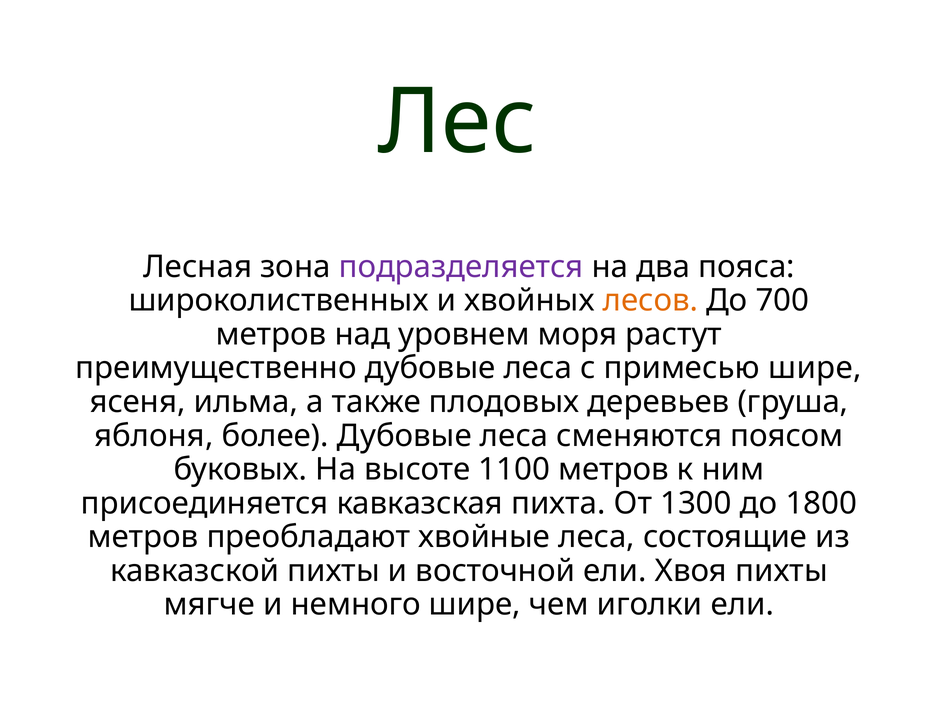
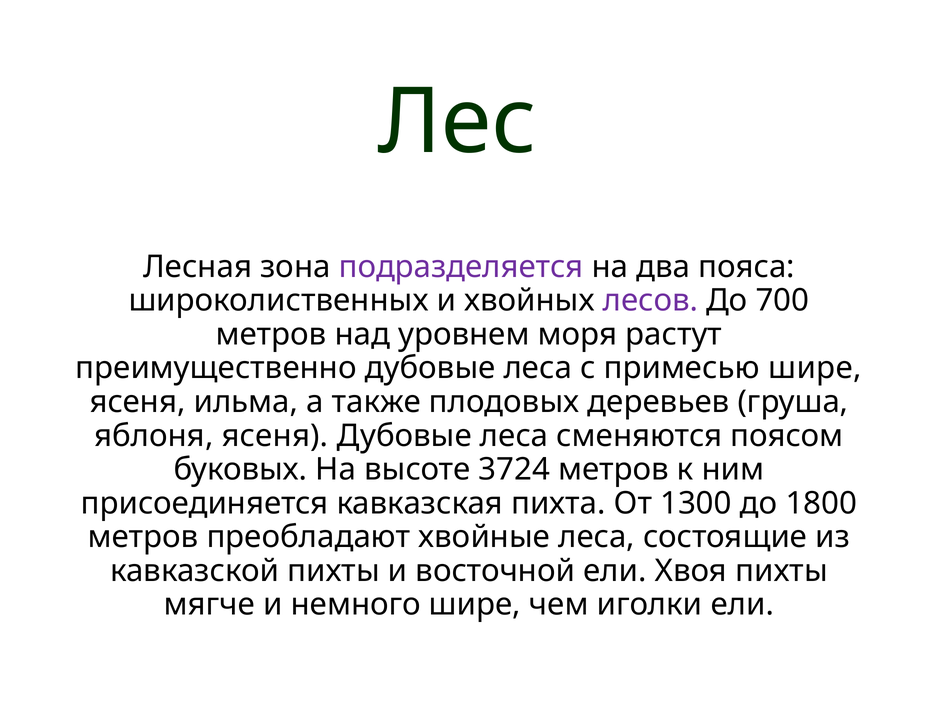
лесов colour: orange -> purple
яблоня более: более -> ясеня
1100: 1100 -> 3724
